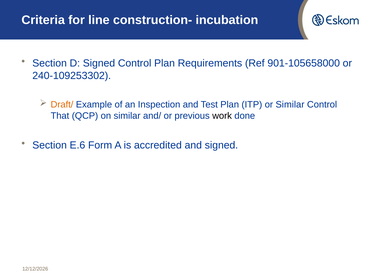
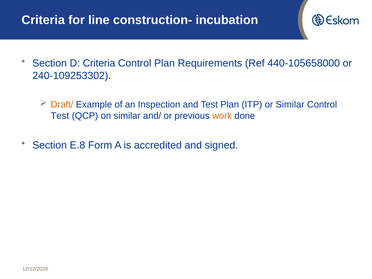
D Signed: Signed -> Criteria
901-105658000: 901-105658000 -> 440-105658000
That at (60, 116): That -> Test
work colour: black -> orange
E.6: E.6 -> E.8
